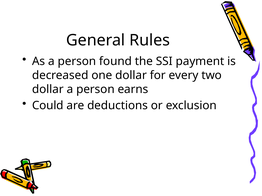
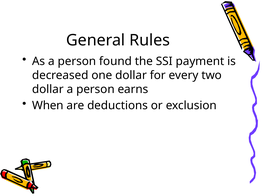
Could: Could -> When
